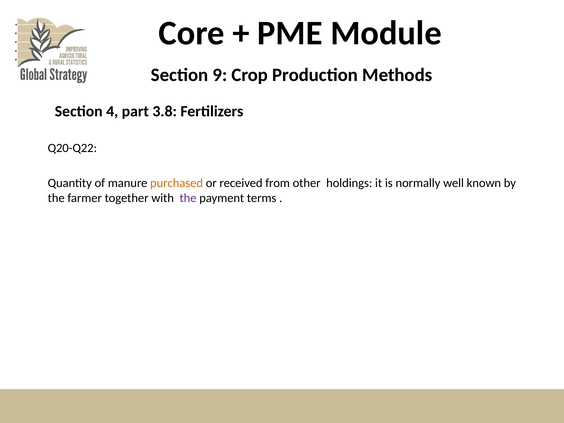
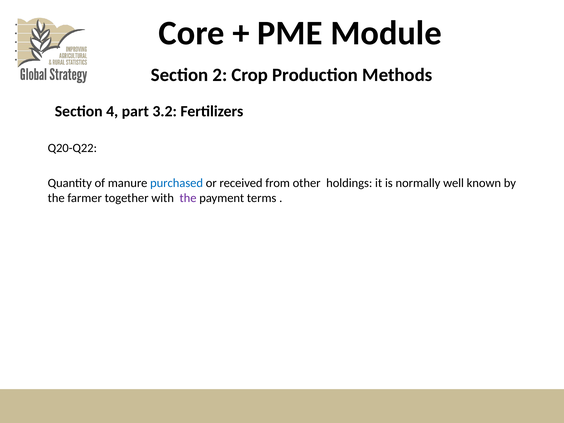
9: 9 -> 2
3.8: 3.8 -> 3.2
purchased colour: orange -> blue
